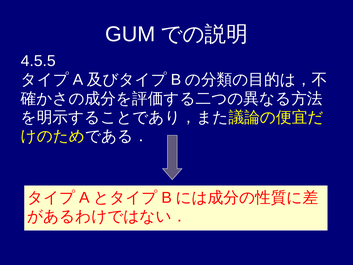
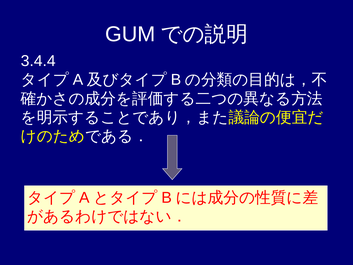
4.5.5: 4.5.5 -> 3.4.4
